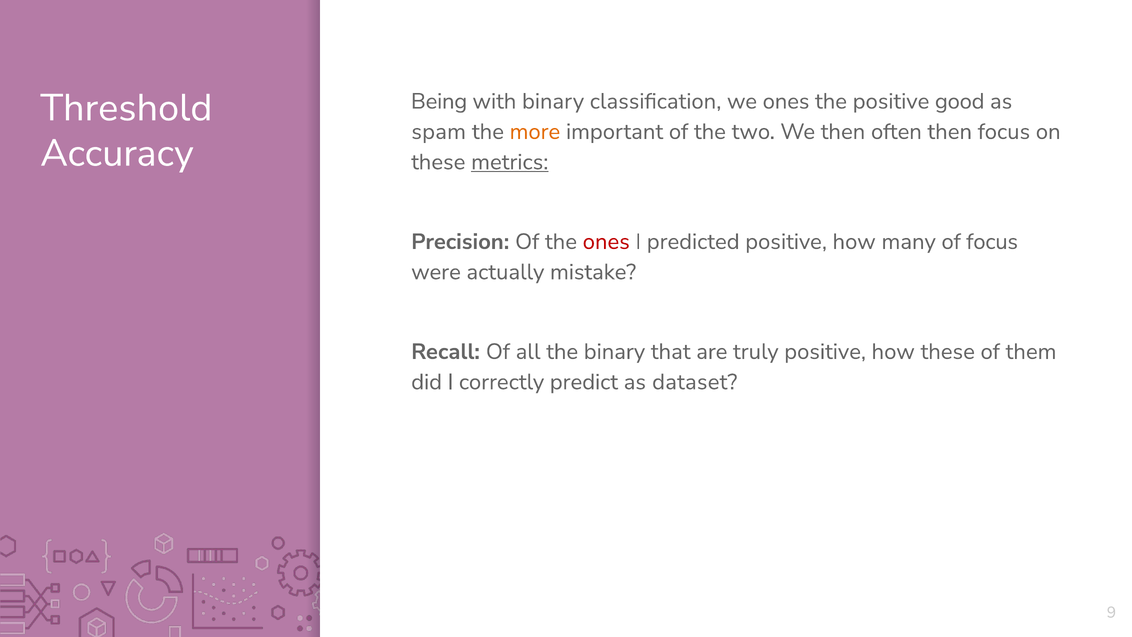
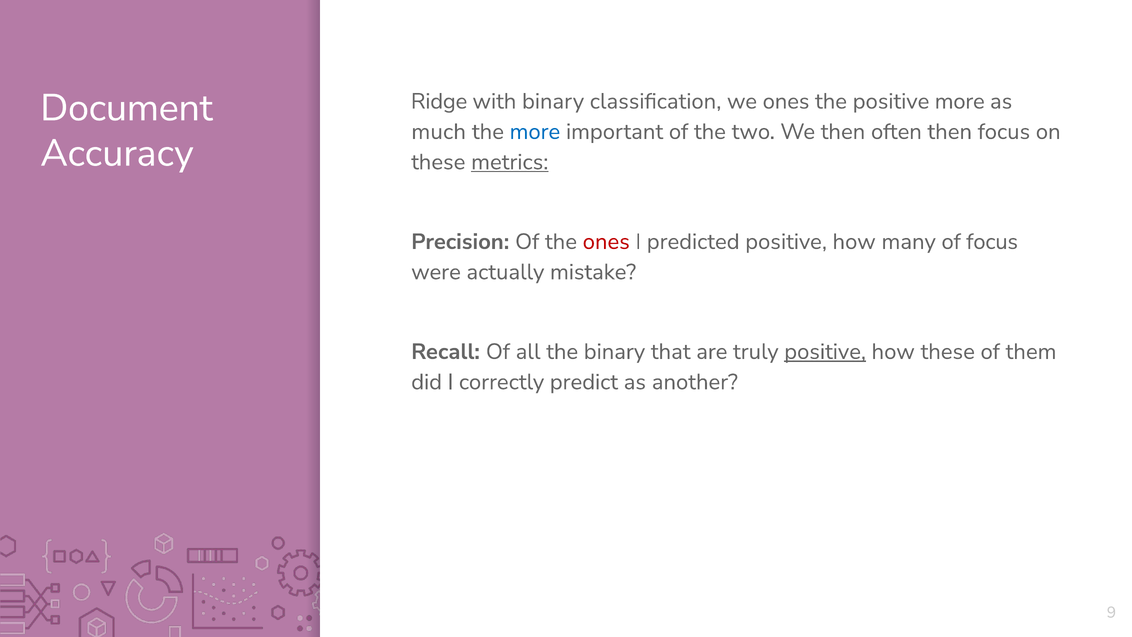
Being: Being -> Ridge
positive good: good -> more
Threshold: Threshold -> Document
spam: spam -> much
more at (535, 132) colour: orange -> blue
positive at (825, 351) underline: none -> present
dataset: dataset -> another
